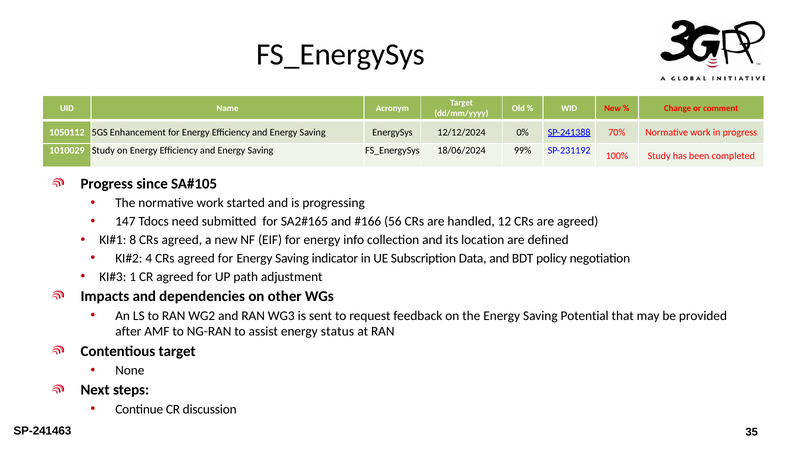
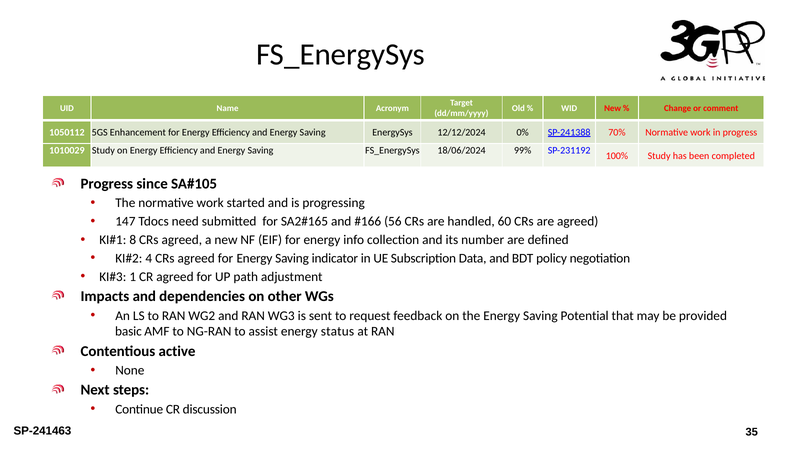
12: 12 -> 60
location: location -> number
after: after -> basic
Contentious target: target -> active
